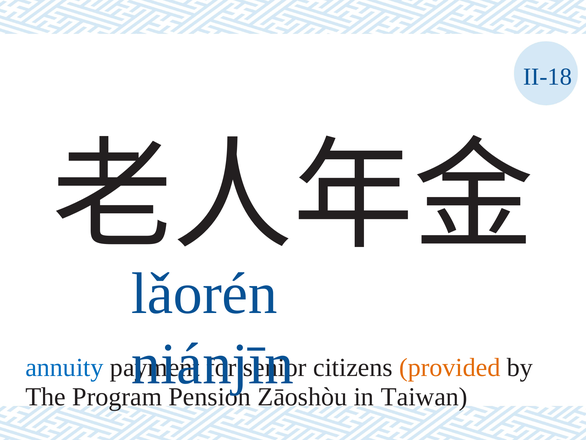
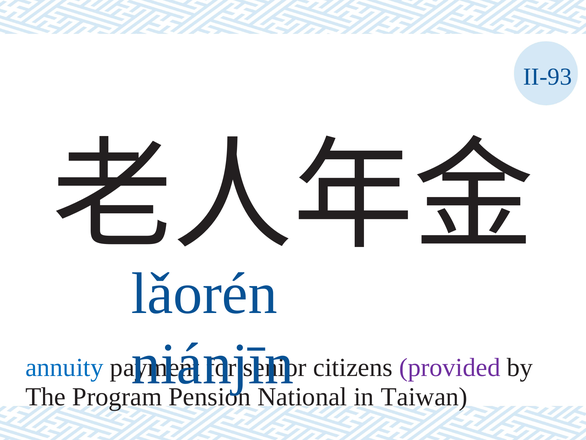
II-18: II-18 -> II-93
provided colour: orange -> purple
Zāoshòu: Zāoshòu -> National
